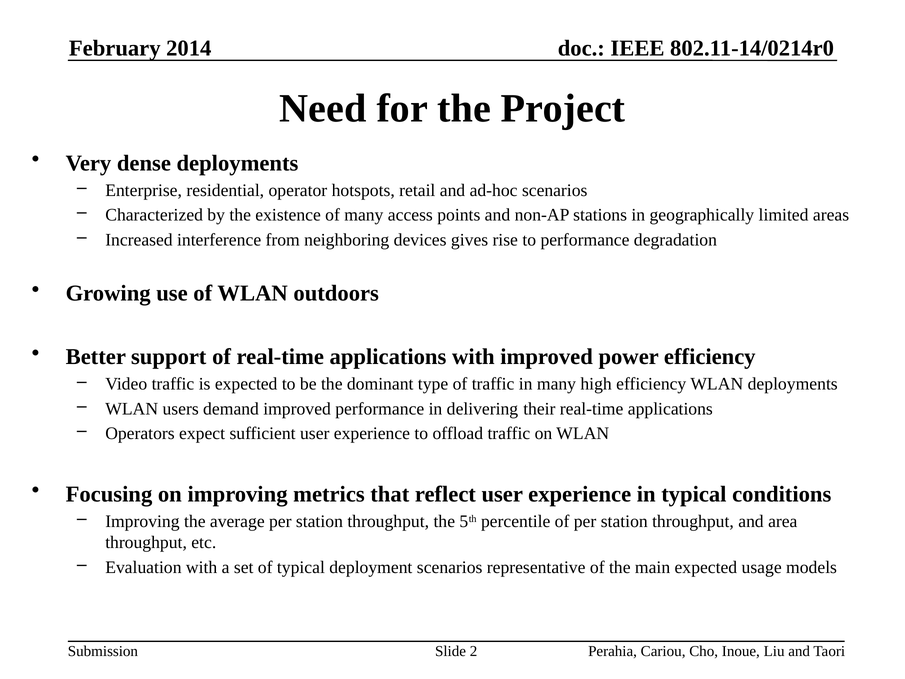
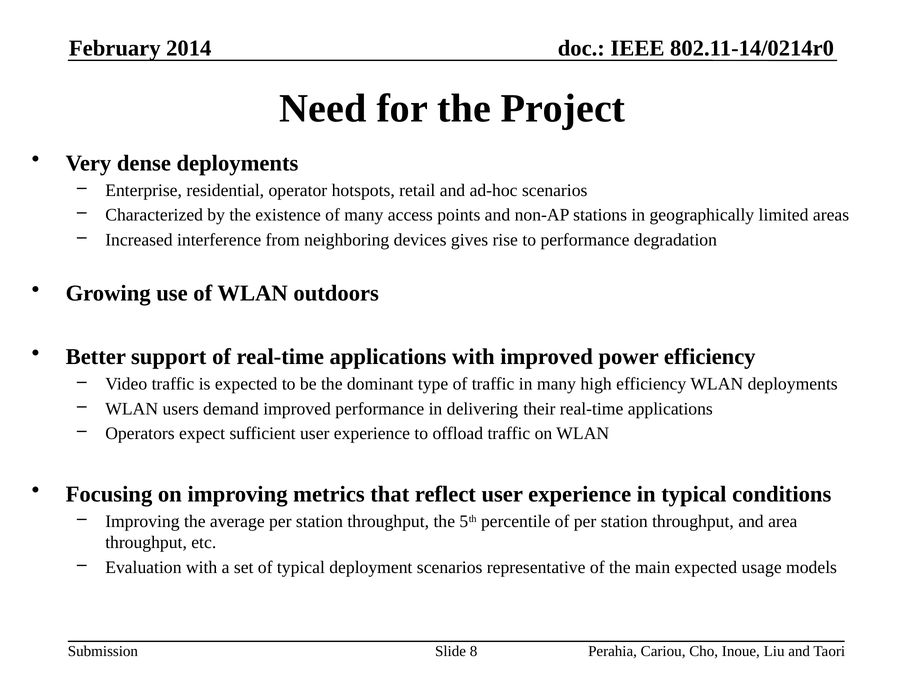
2: 2 -> 8
